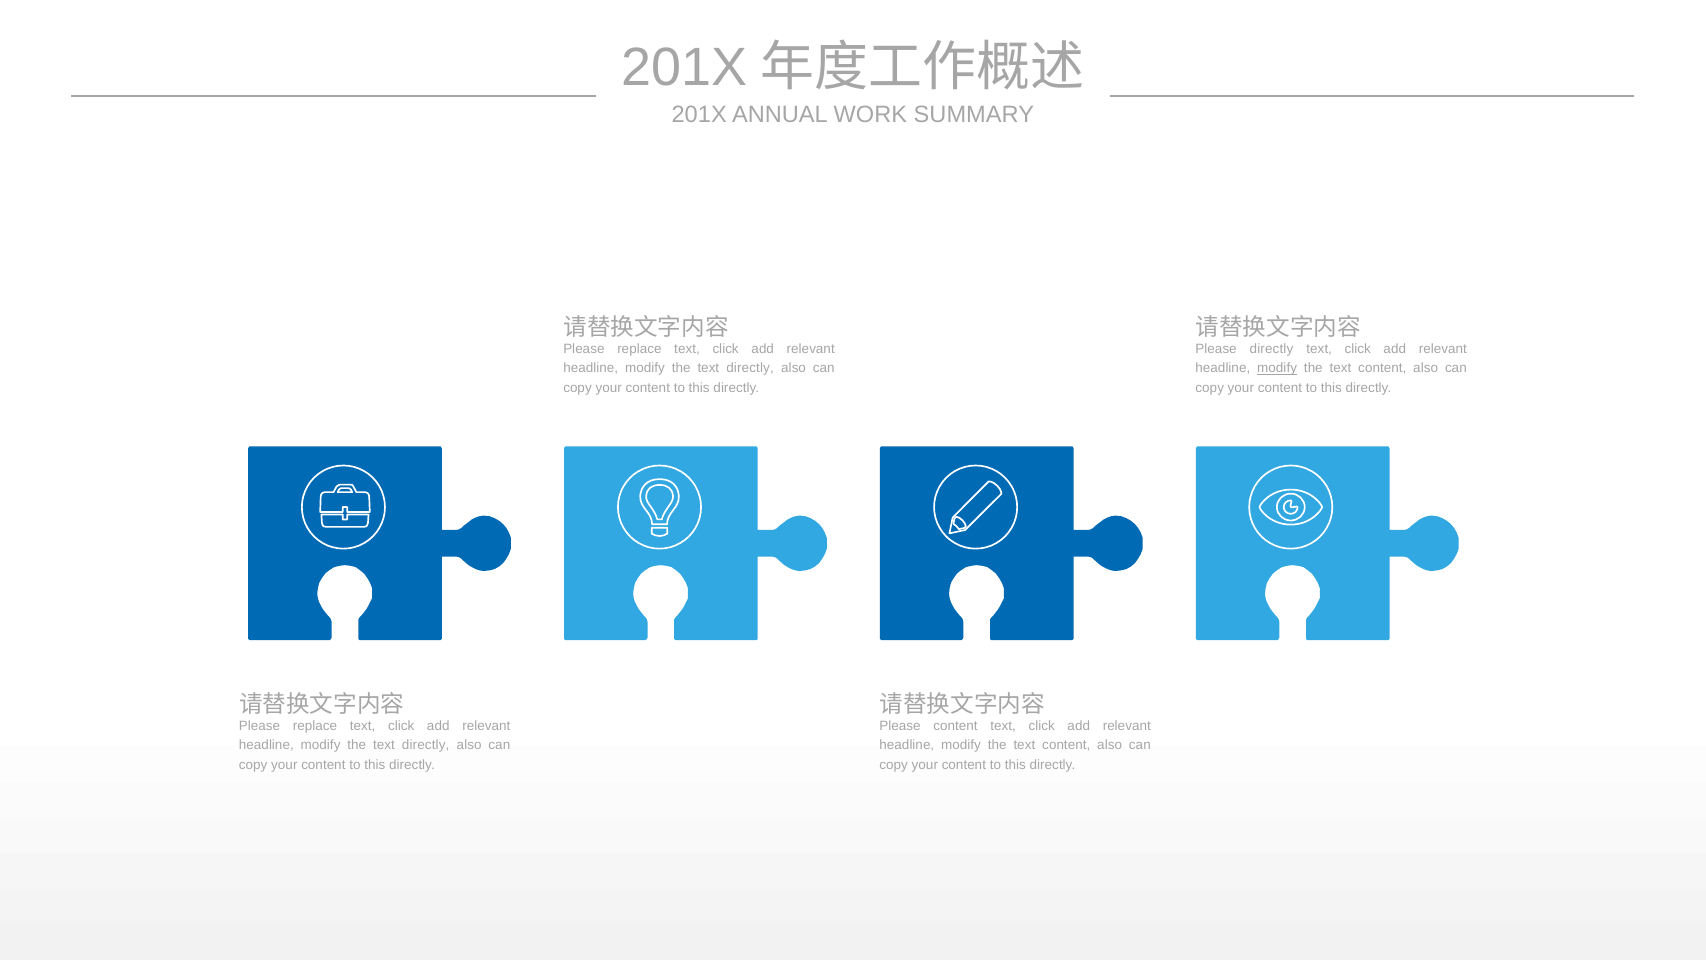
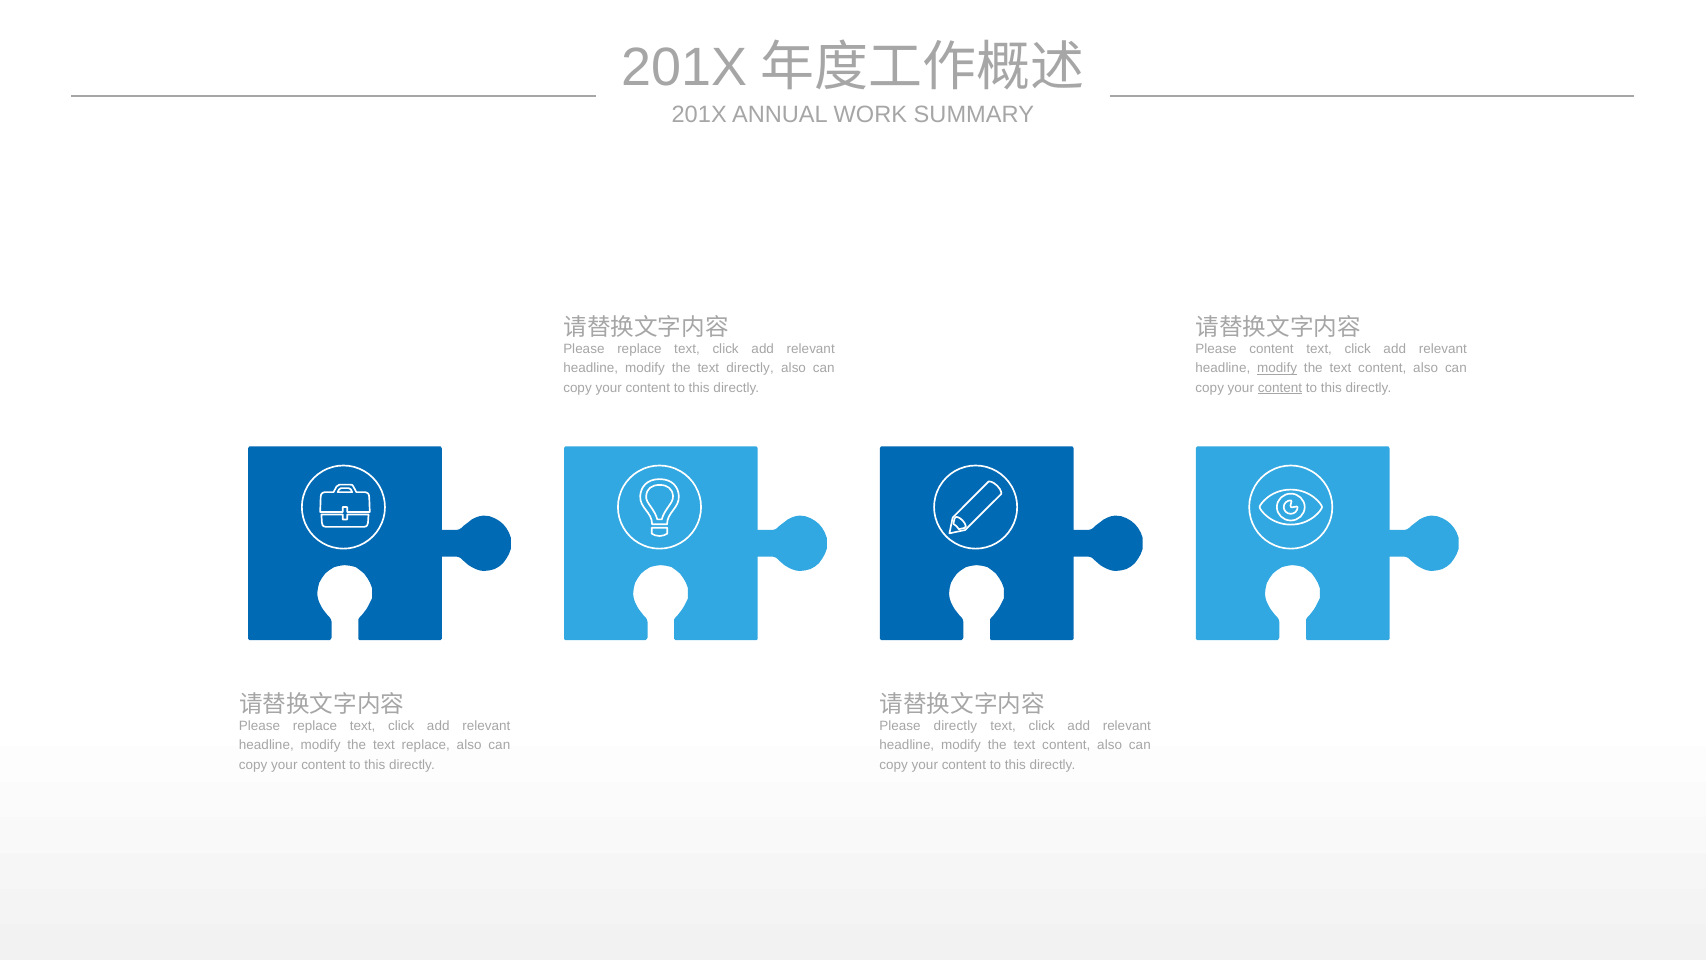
Please directly: directly -> content
content at (1280, 388) underline: none -> present
Please content: content -> directly
directly at (426, 745): directly -> replace
